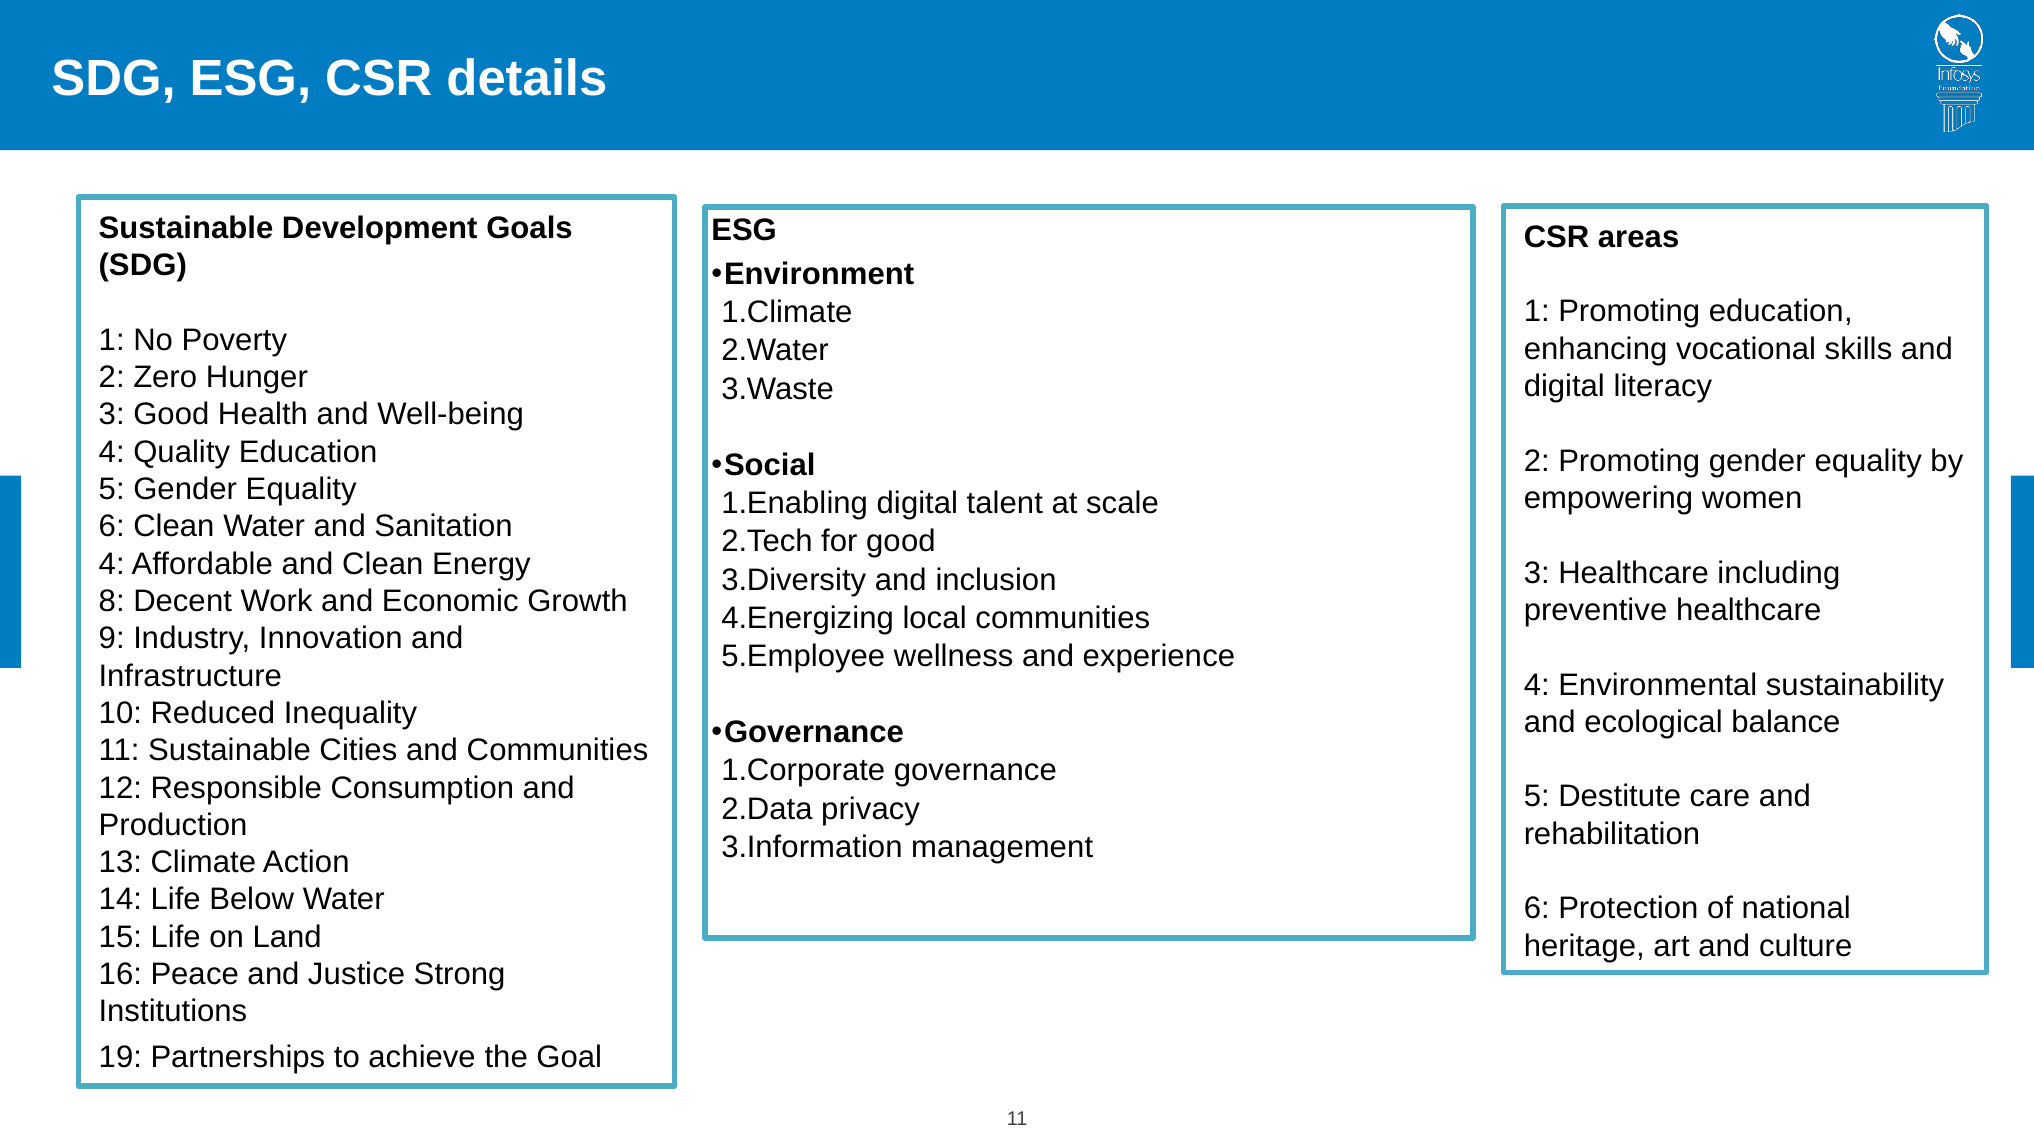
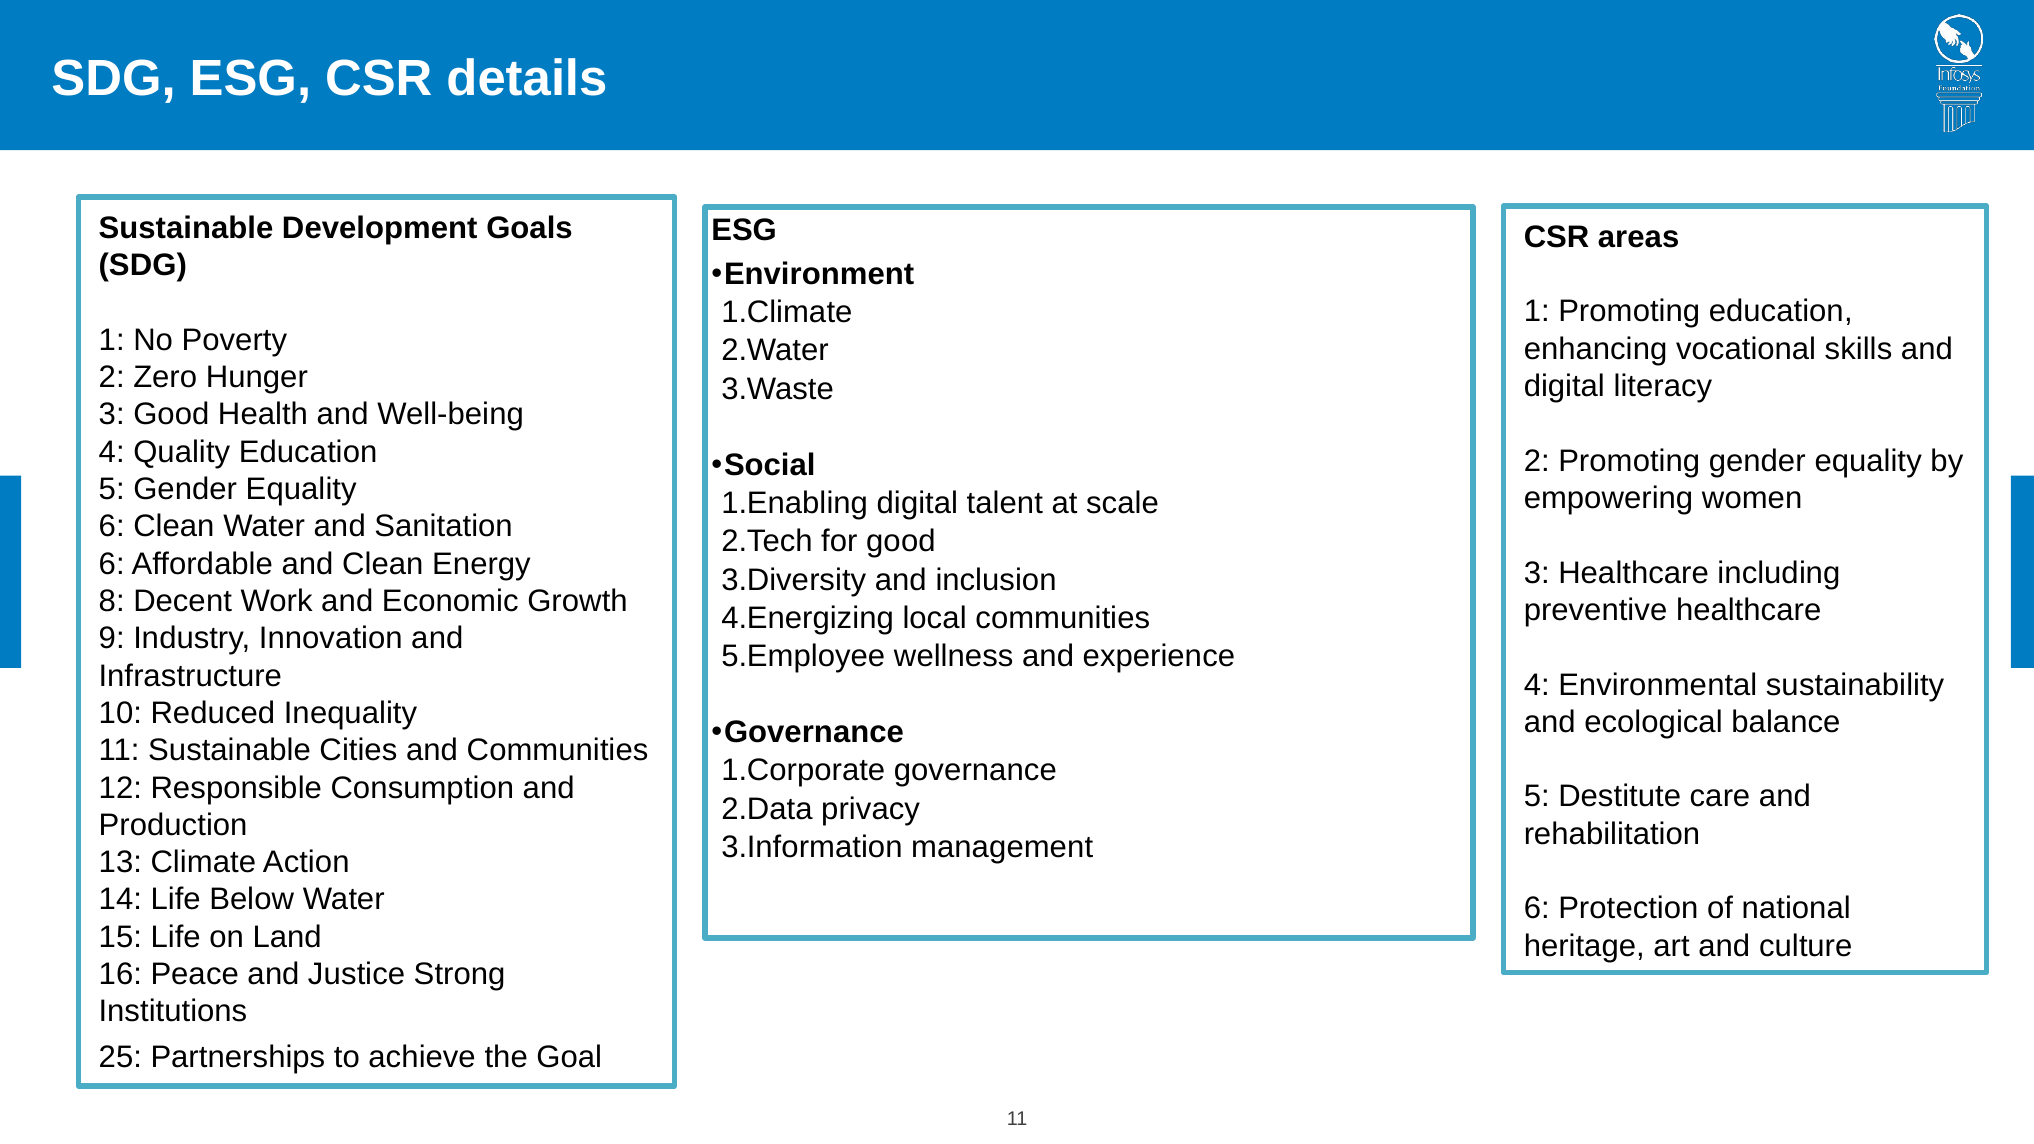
4 at (112, 564): 4 -> 6
19: 19 -> 25
